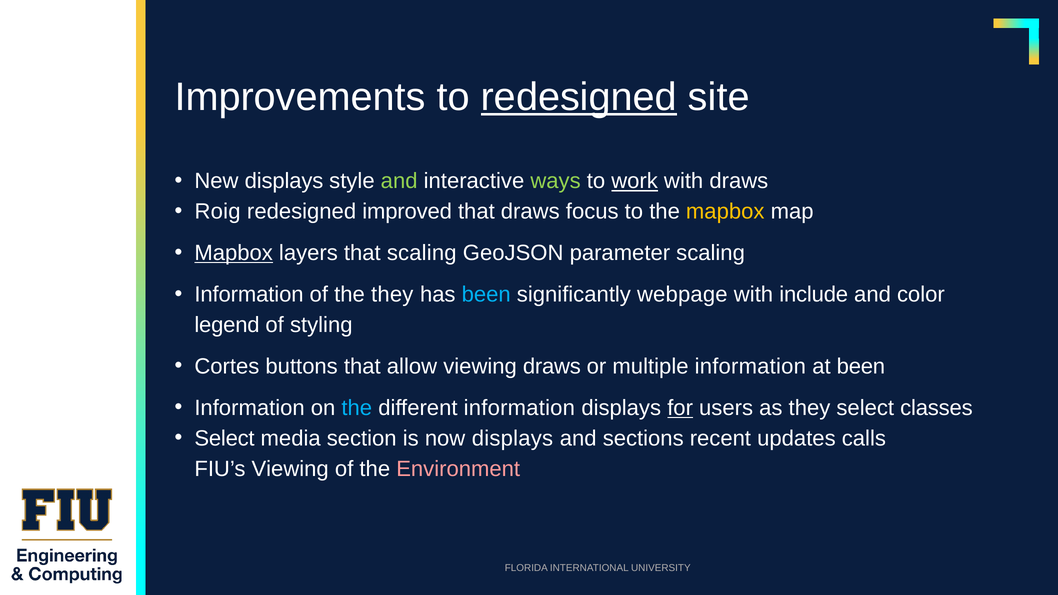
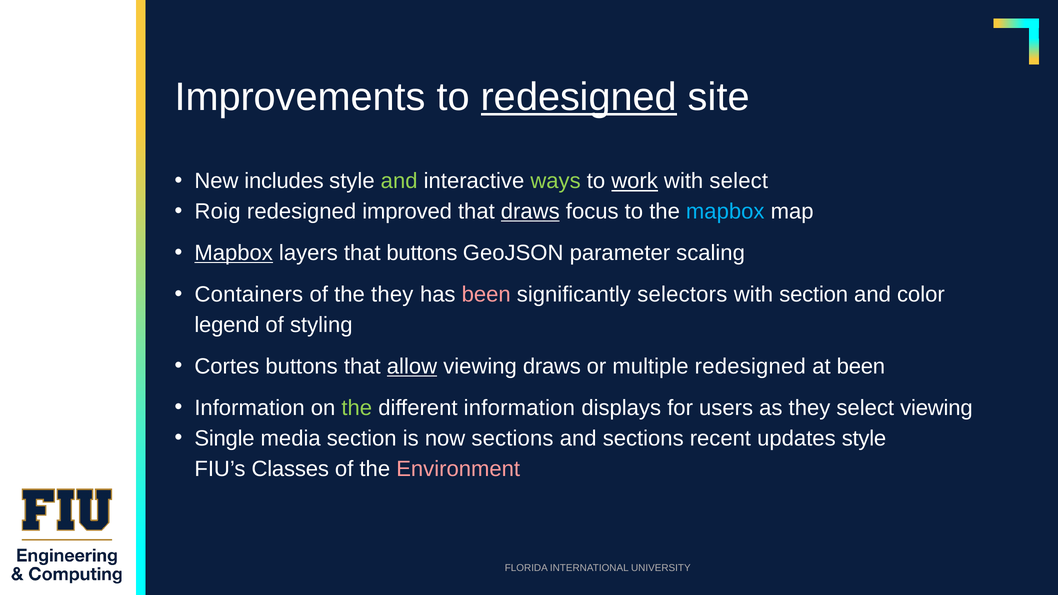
New displays: displays -> includes
with draws: draws -> select
draws at (530, 212) underline: none -> present
mapbox at (725, 212) colour: yellow -> light blue
that scaling: scaling -> buttons
Information at (249, 295): Information -> Containers
been at (486, 295) colour: light blue -> pink
webpage: webpage -> selectors
with include: include -> section
allow underline: none -> present
multiple information: information -> redesigned
the at (357, 408) colour: light blue -> light green
for underline: present -> none
select classes: classes -> viewing
Select at (225, 438): Select -> Single
now displays: displays -> sections
updates calls: calls -> style
FIU’s Viewing: Viewing -> Classes
